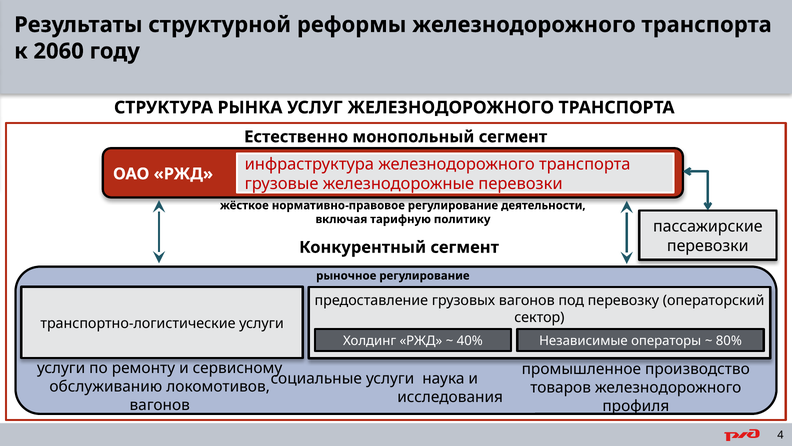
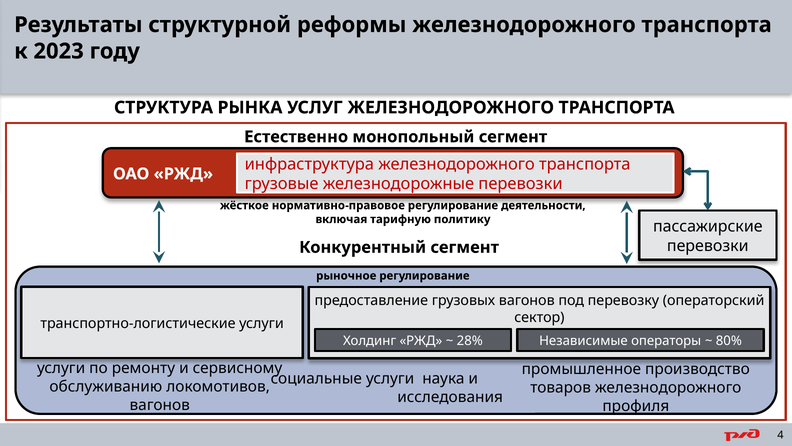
2060: 2060 -> 2023
40%: 40% -> 28%
